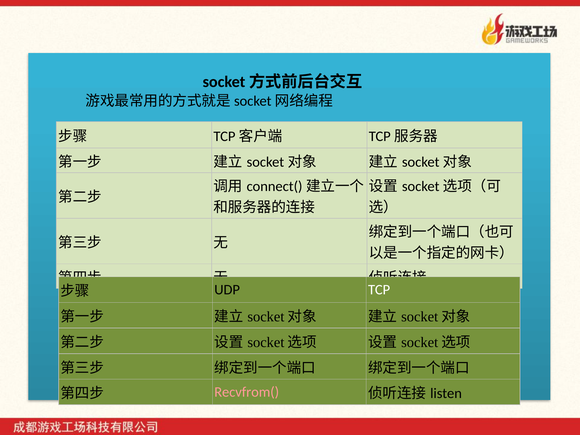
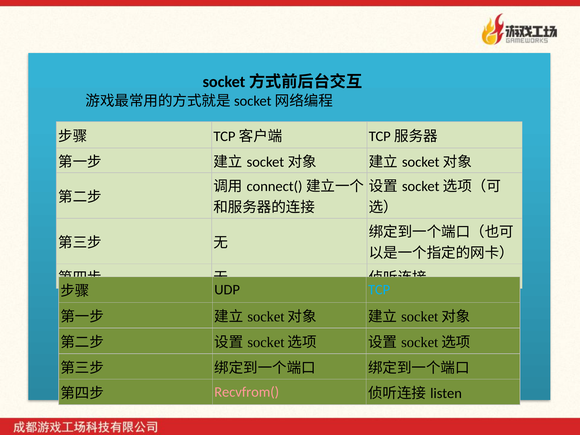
TCP colour: white -> light blue
